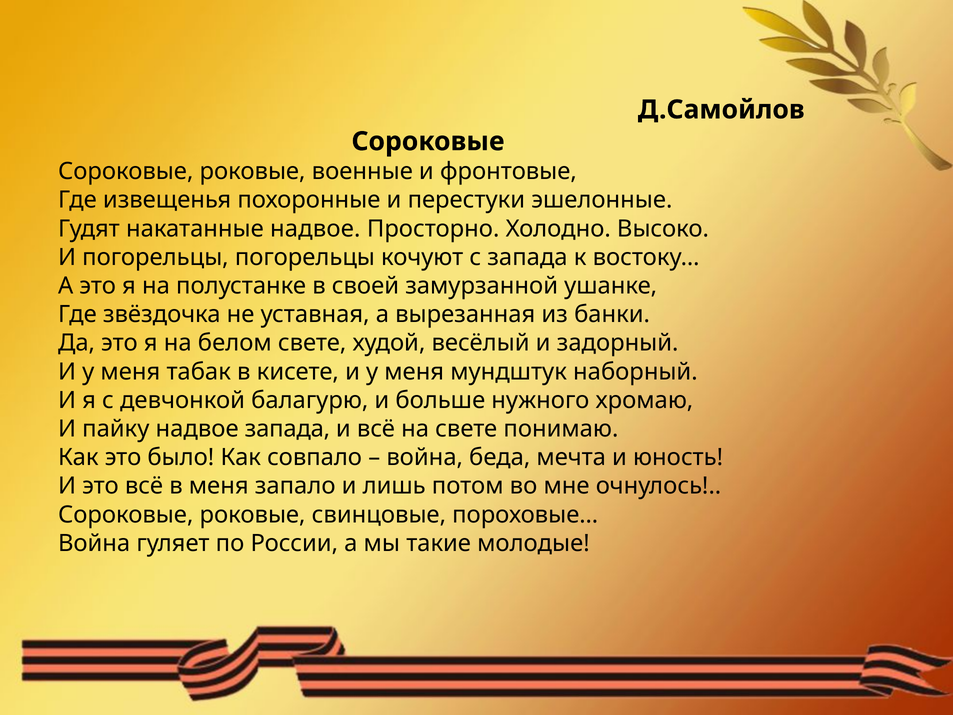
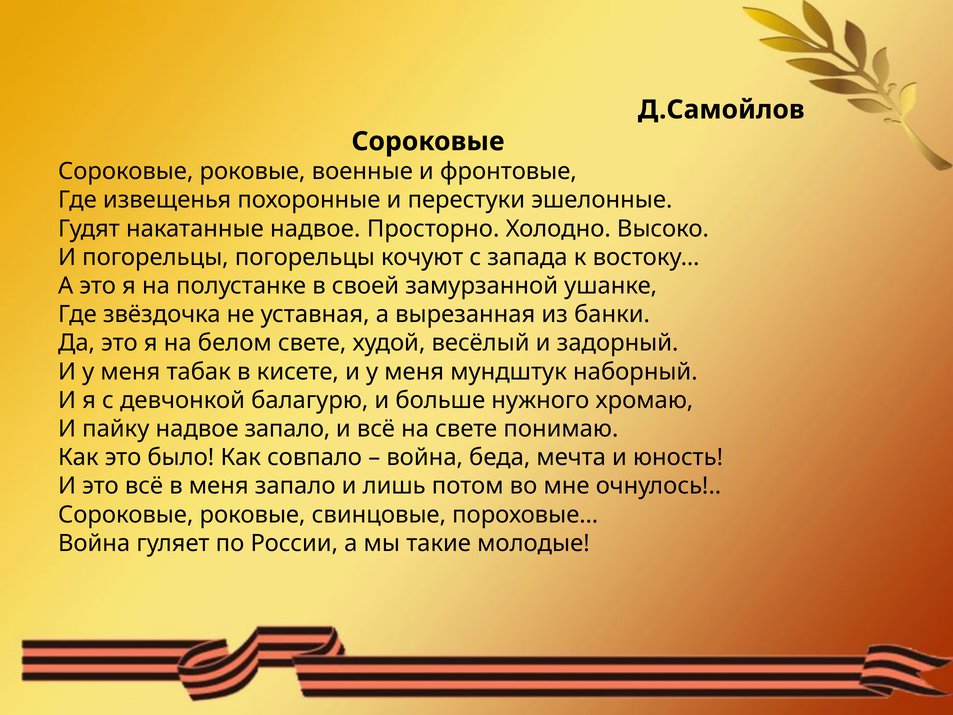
надвое запада: запада -> запало
